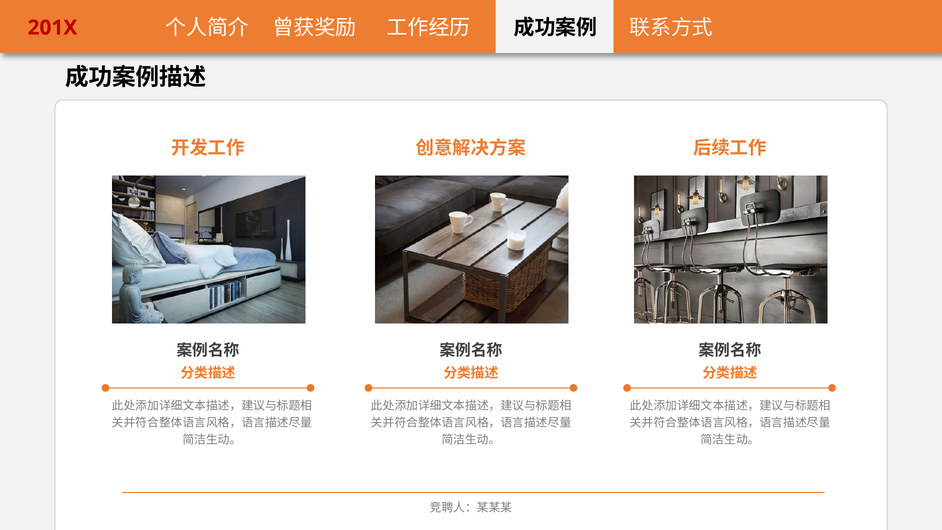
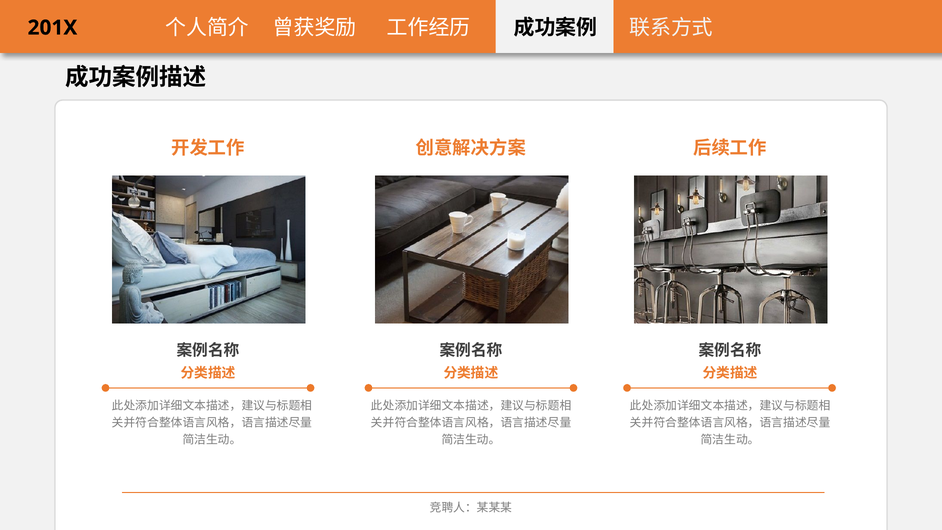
201X colour: red -> black
